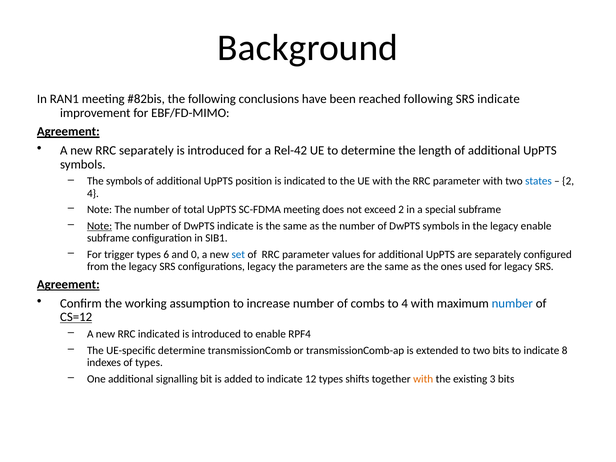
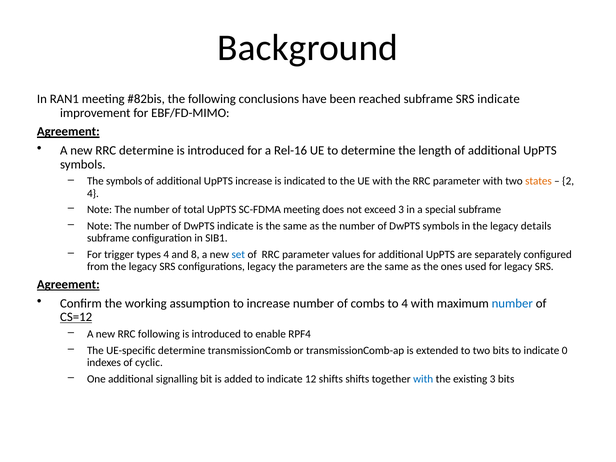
reached following: following -> subframe
RRC separately: separately -> determine
Rel-42: Rel-42 -> Rel-16
UpPTS position: position -> increase
states colour: blue -> orange
exceed 2: 2 -> 3
Note at (100, 226) underline: present -> none
legacy enable: enable -> details
types 6: 6 -> 4
0: 0 -> 8
RRC indicated: indicated -> following
8: 8 -> 0
of types: types -> cyclic
12 types: types -> shifts
with at (423, 379) colour: orange -> blue
